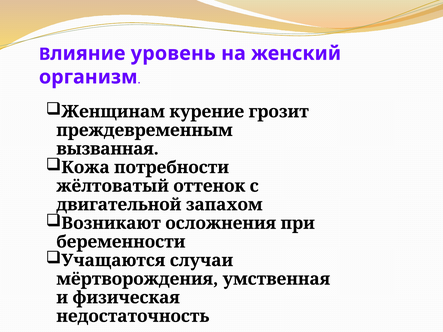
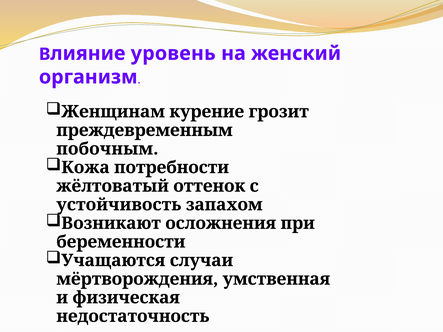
вызванная: вызванная -> побочным
двигательной: двигательной -> устойчивость
